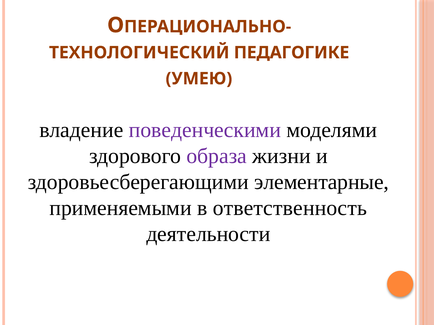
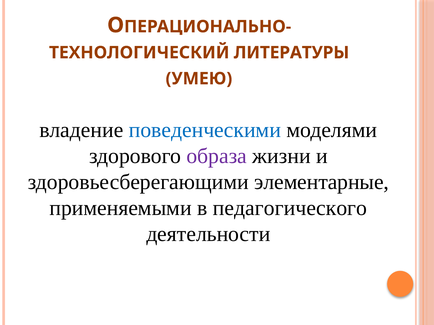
ПЕДАГОГИКЕ: ПЕДАГОГИКЕ -> ЛИТЕРАТУРЫ
поведенческими colour: purple -> blue
ответственность: ответственность -> педагогического
